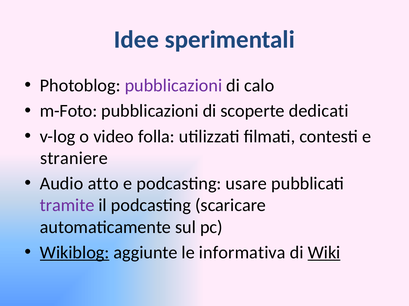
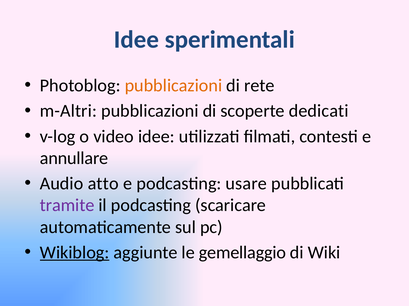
pubblicazioni at (173, 86) colour: purple -> orange
calo: calo -> rete
m-Foto: m-Foto -> m-Altri
video folla: folla -> idee
straniere: straniere -> annullare
informativa: informativa -> gemellaggio
Wiki underline: present -> none
